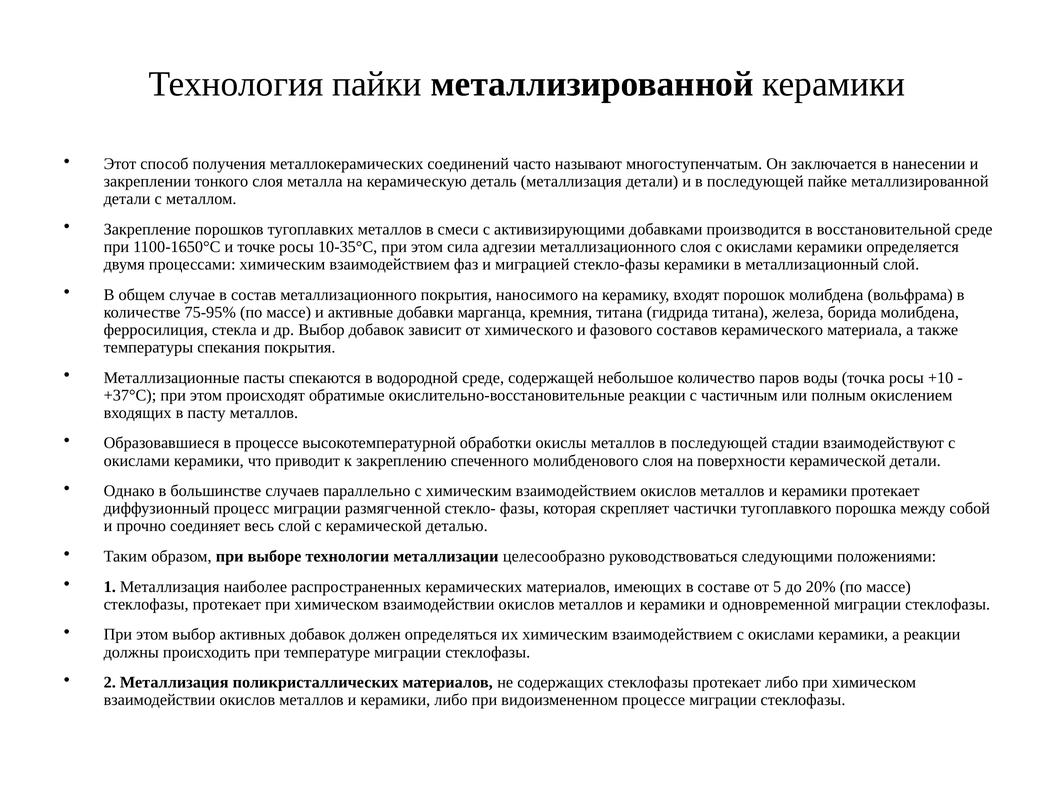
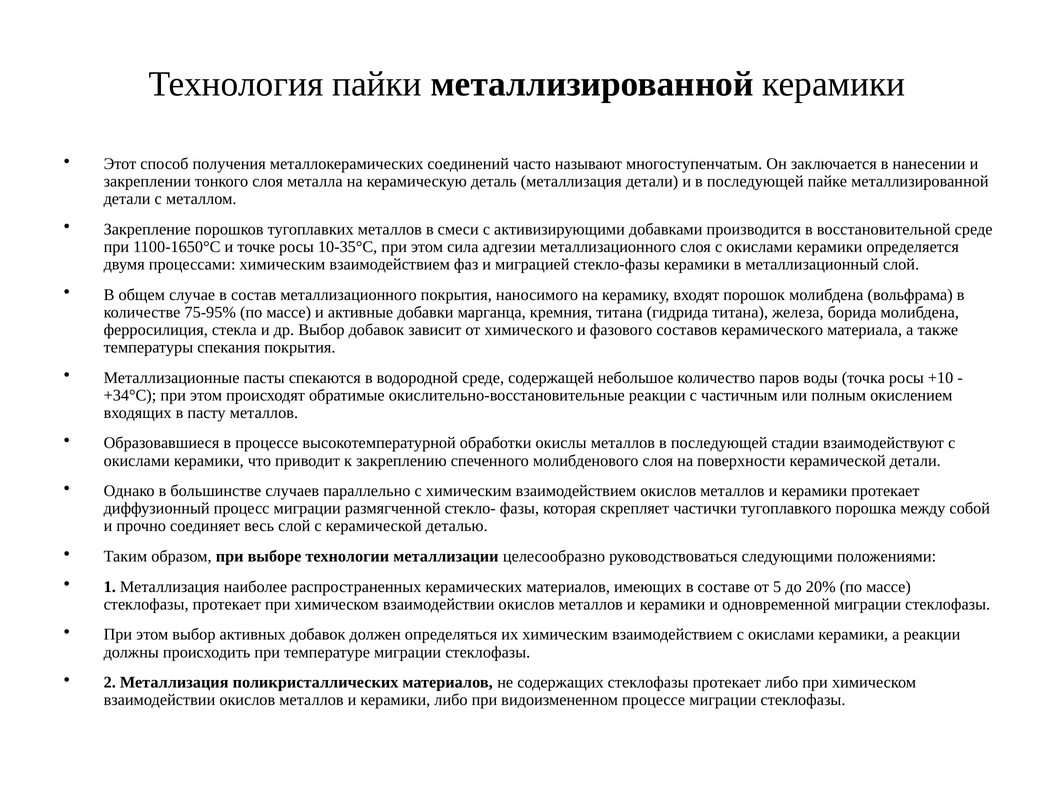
+37°С: +37°С -> +34°С
